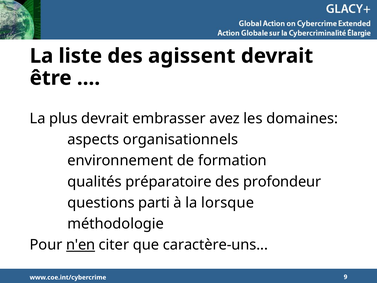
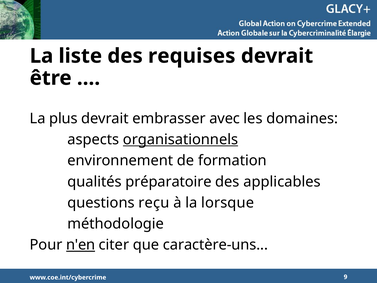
agissent: agissent -> requises
avez: avez -> avec
organisationnels underline: none -> present
profondeur: profondeur -> applicables
parti: parti -> reçu
